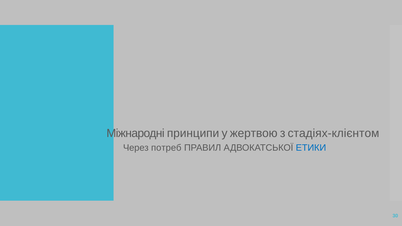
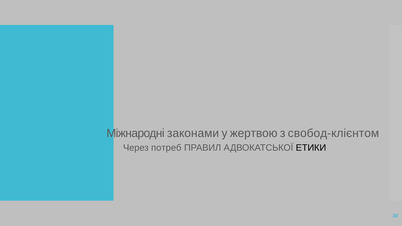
принципи: принципи -> законами
стадіях-клієнтом: стадіях-клієнтом -> свобод-клієнтом
ЕТИКИ colour: blue -> black
